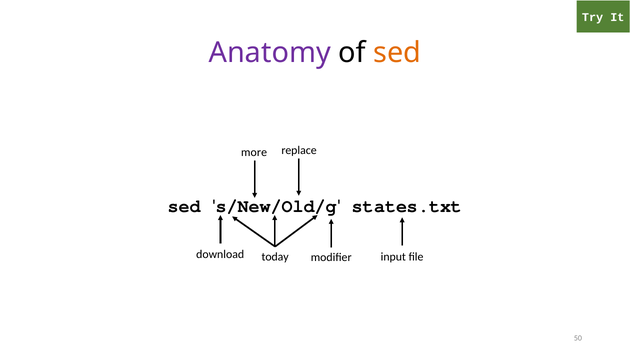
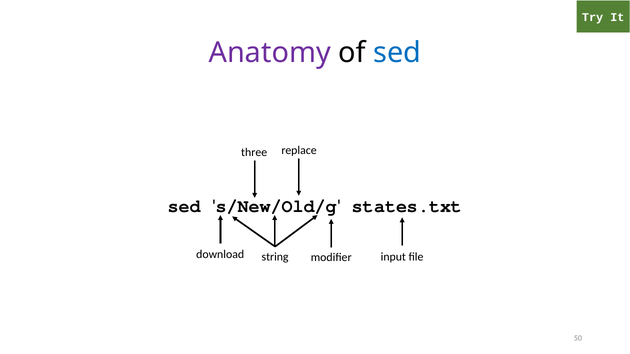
sed at (397, 53) colour: orange -> blue
more: more -> three
today: today -> string
